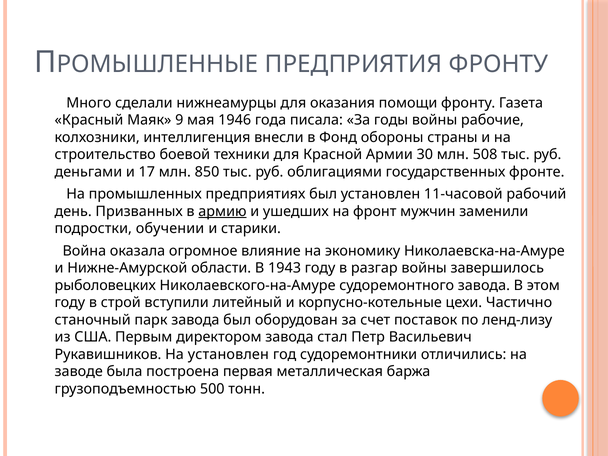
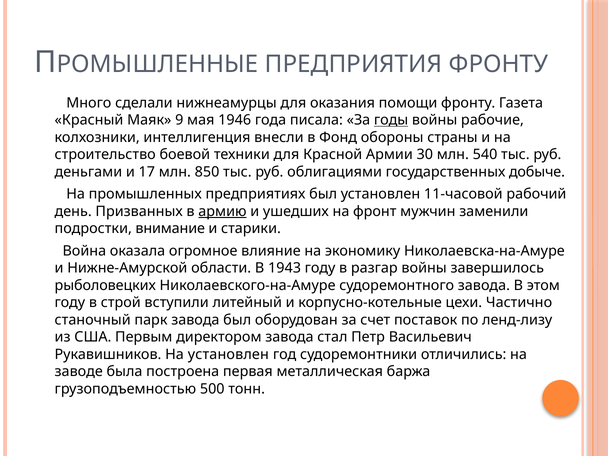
годы underline: none -> present
508: 508 -> 540
фронте: фронте -> добыче
обучении: обучении -> внимание
